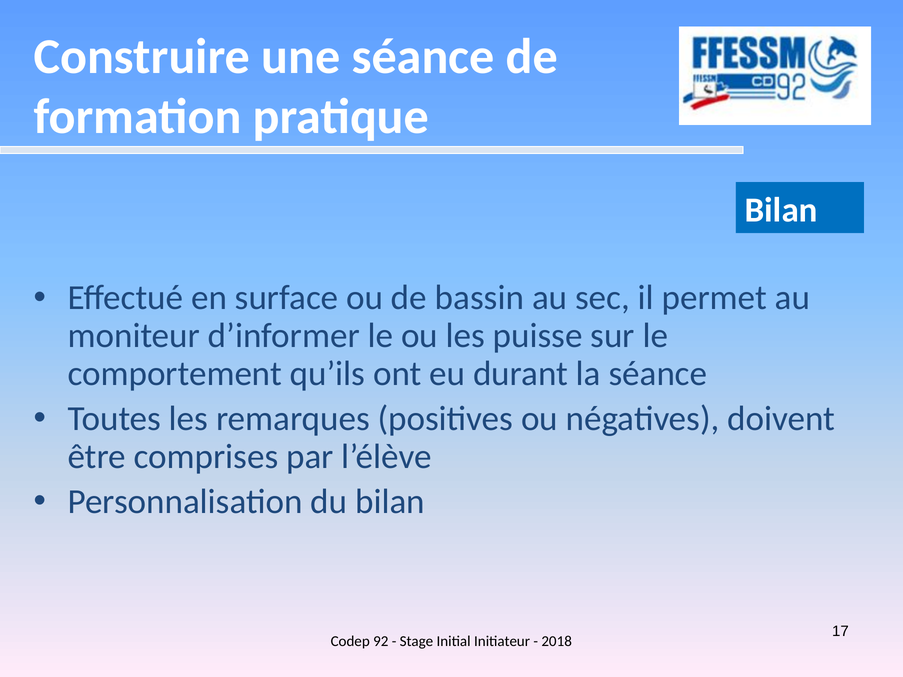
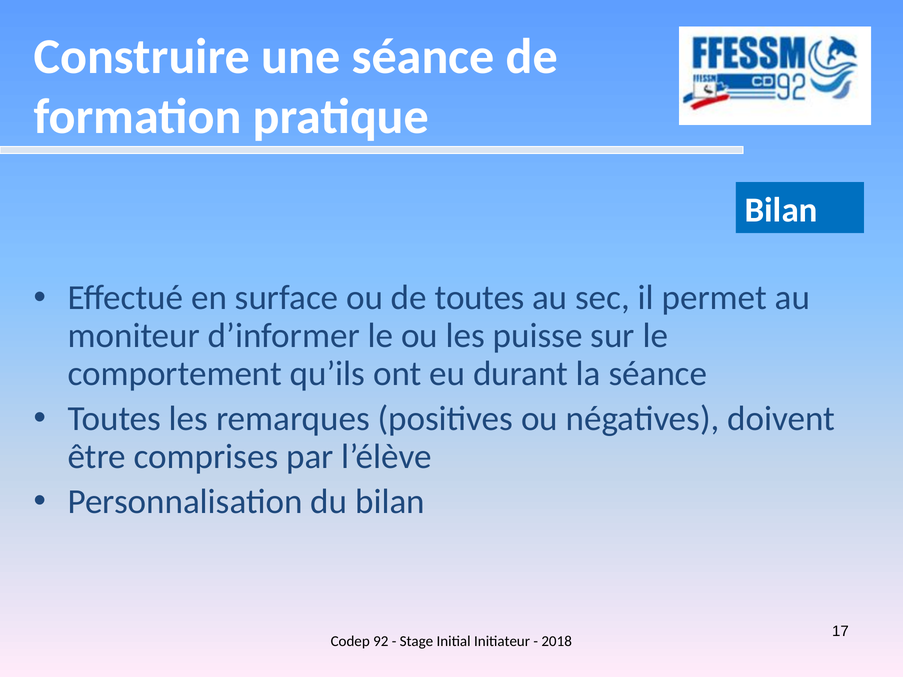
de bassin: bassin -> toutes
